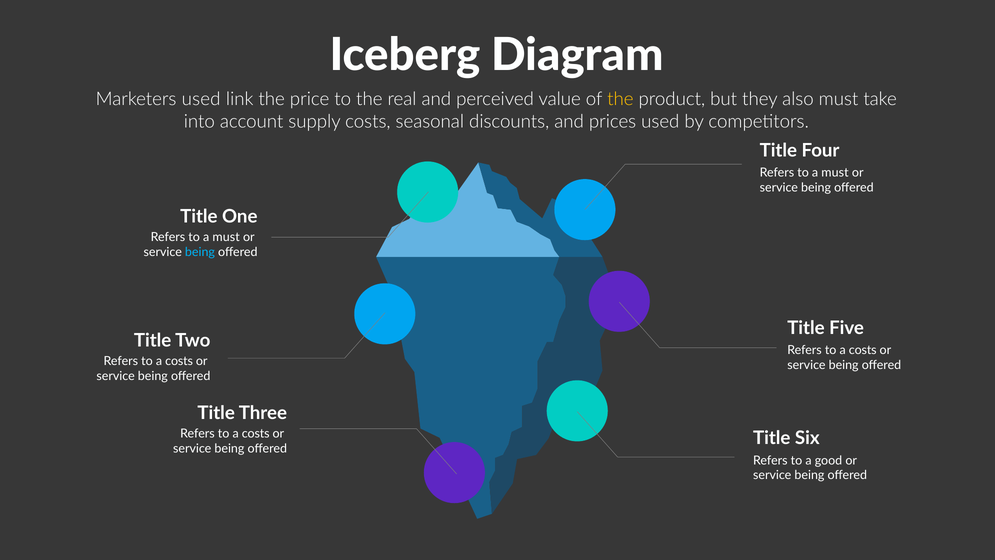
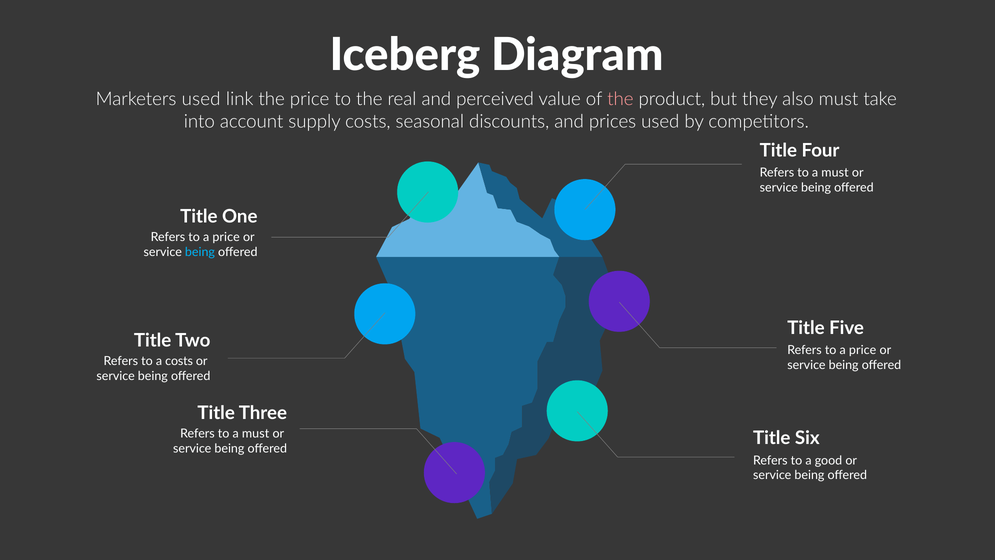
the at (620, 99) colour: yellow -> pink
must at (226, 237): must -> price
costs at (863, 350): costs -> price
costs at (256, 433): costs -> must
